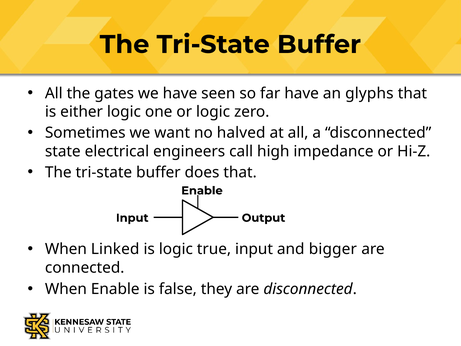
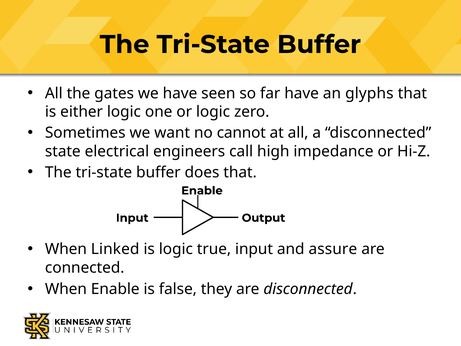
halved: halved -> cannot
bigger: bigger -> assure
